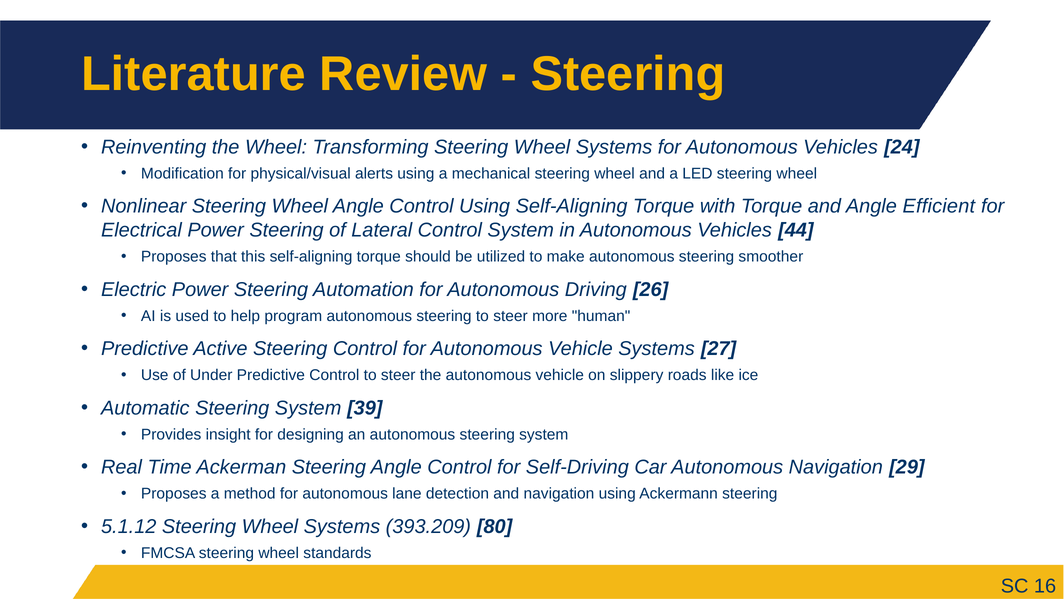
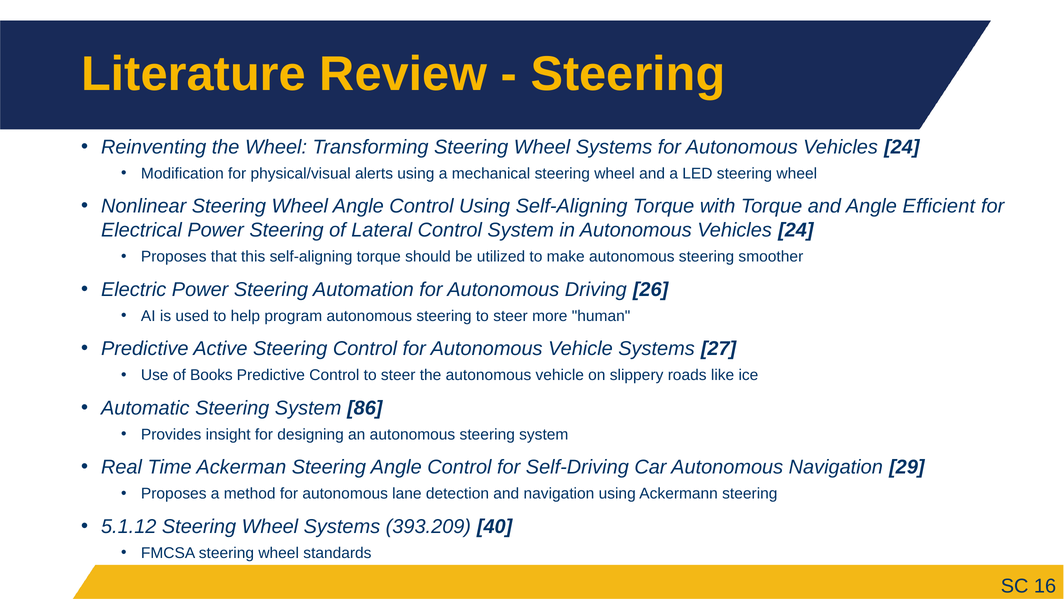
in Autonomous Vehicles 44: 44 -> 24
Under: Under -> Books
39: 39 -> 86
80: 80 -> 40
